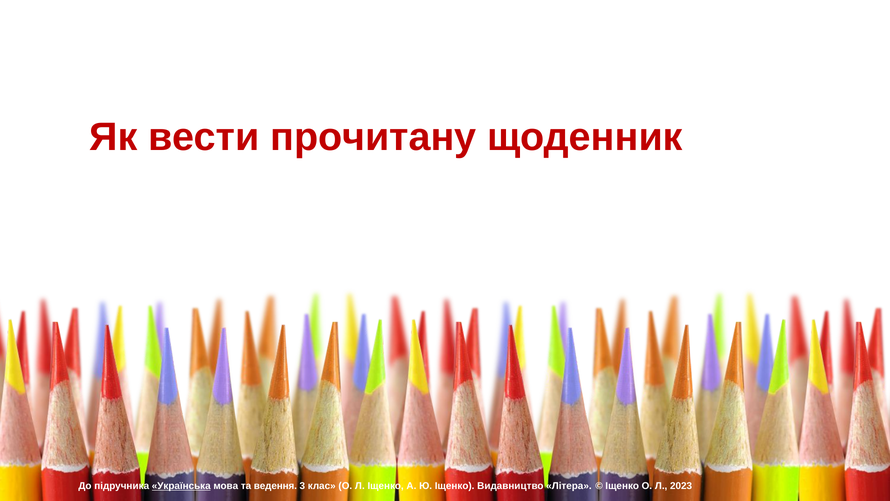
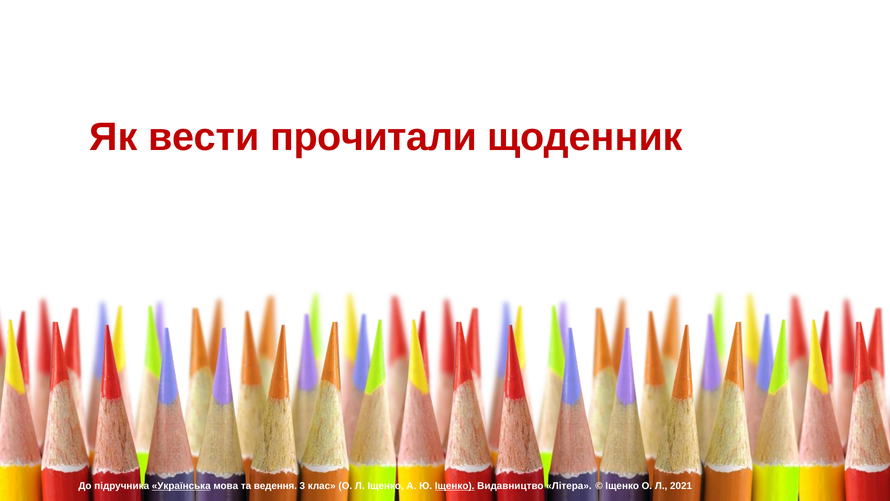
прочитану: прочитану -> прочитали
Іщенко at (455, 486) underline: none -> present
2023: 2023 -> 2021
